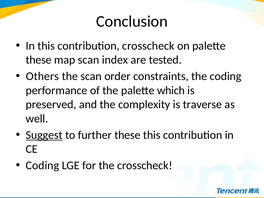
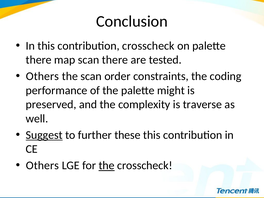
these at (39, 60): these -> there
scan index: index -> there
which: which -> might
Coding at (42, 166): Coding -> Others
the at (107, 166) underline: none -> present
